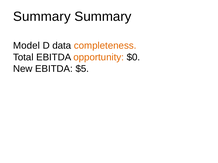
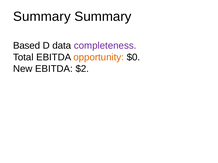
Model: Model -> Based
completeness colour: orange -> purple
$5: $5 -> $2
